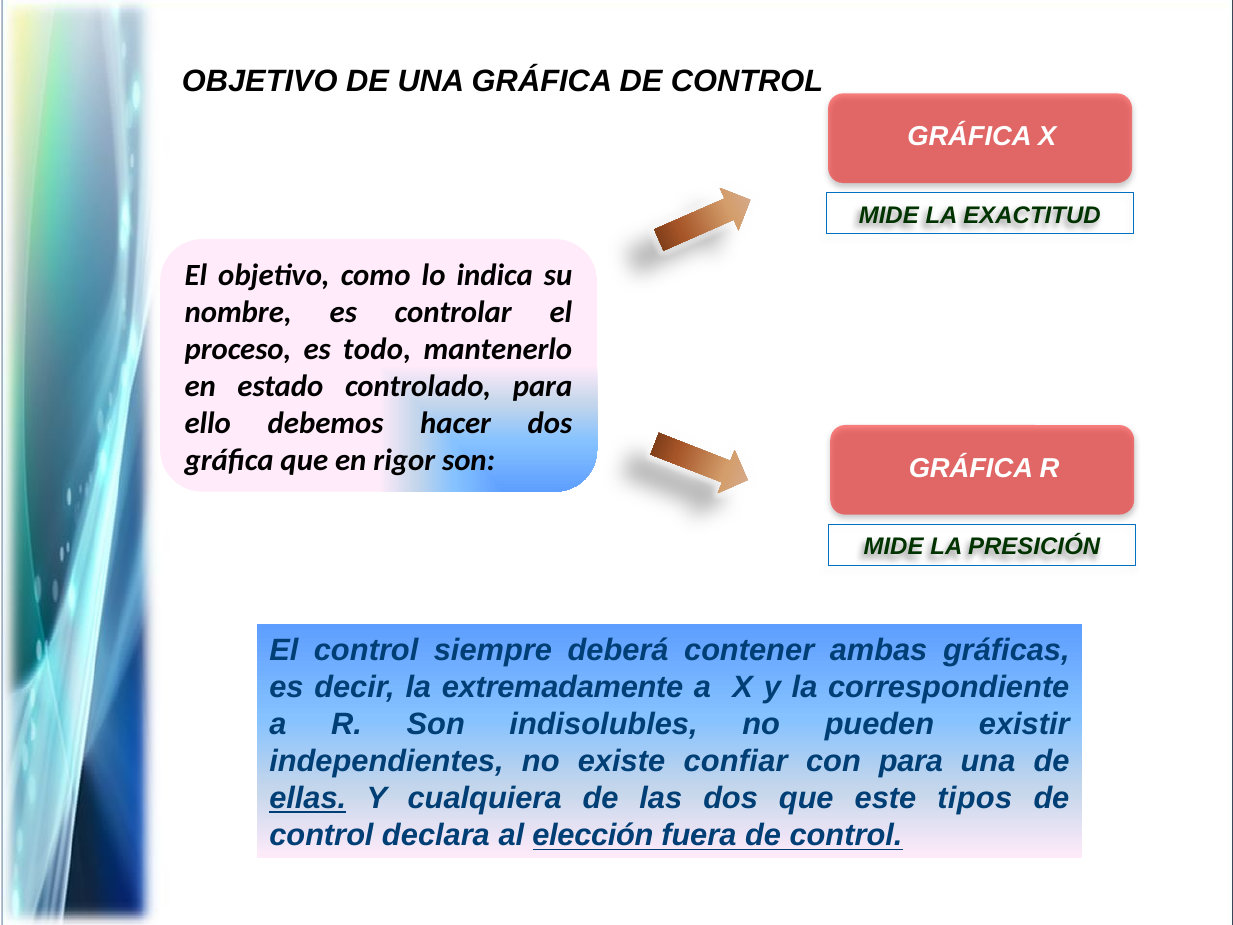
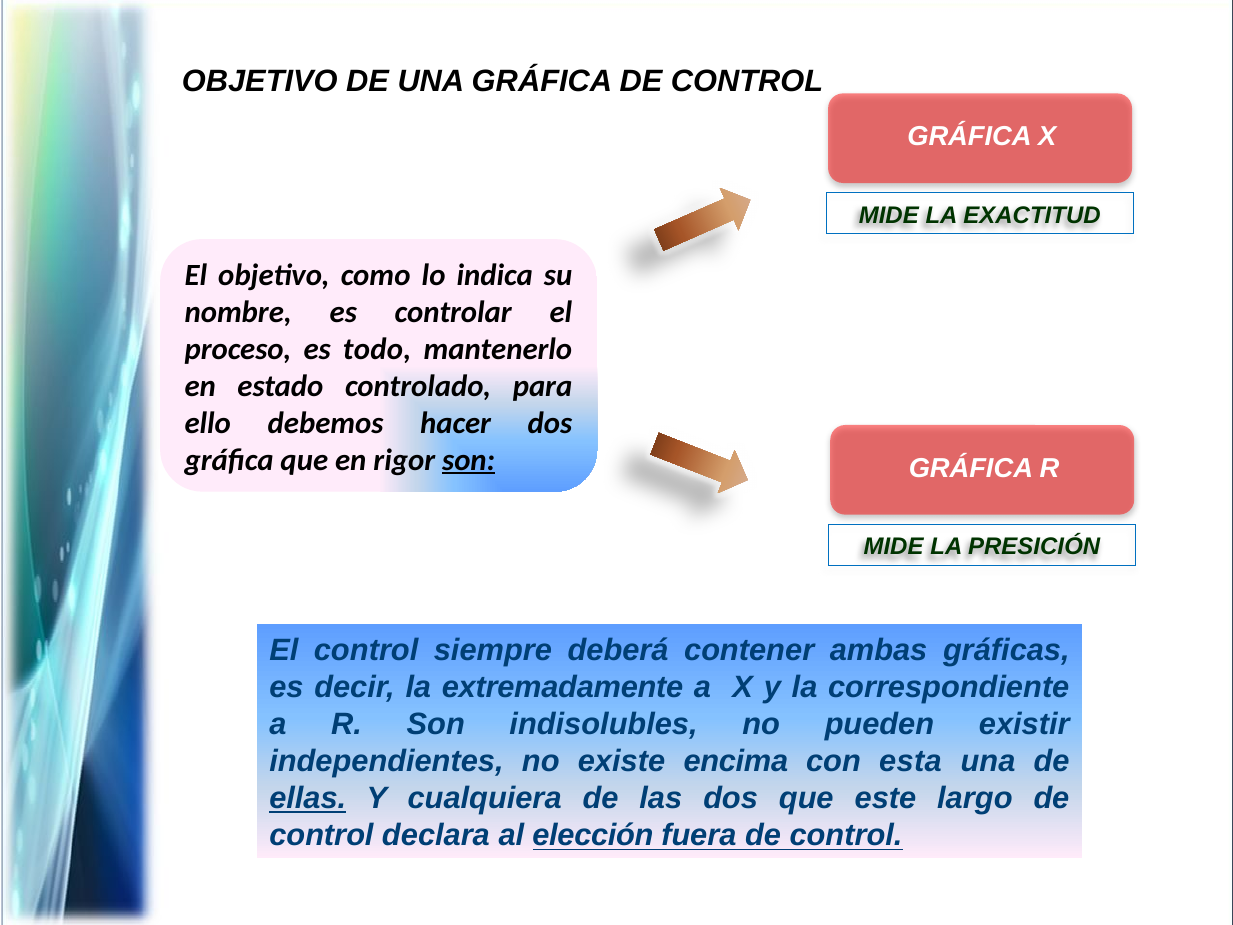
son at (469, 460) underline: none -> present
confiar: confiar -> encima
con para: para -> esta
tipos: tipos -> largo
